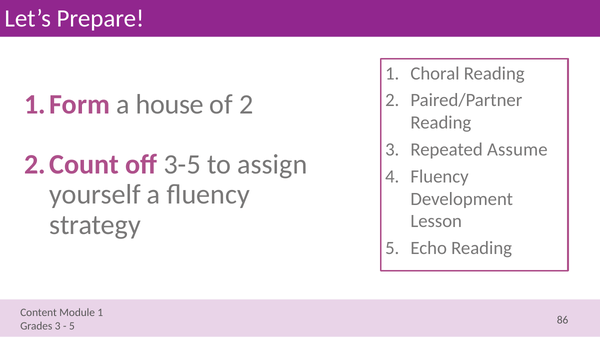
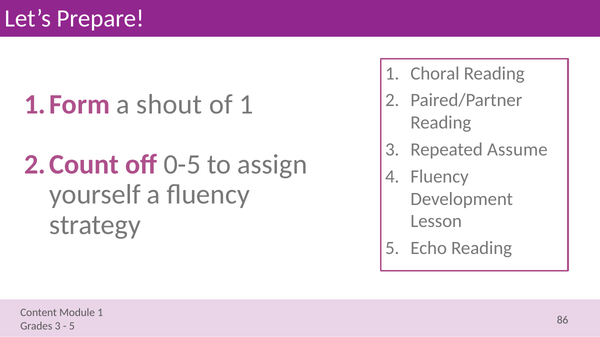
house: house -> shout
of 2: 2 -> 1
3-5: 3-5 -> 0-5
